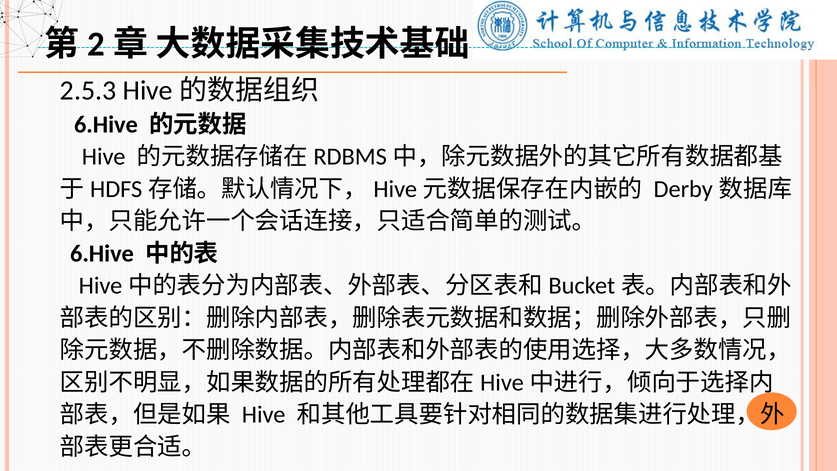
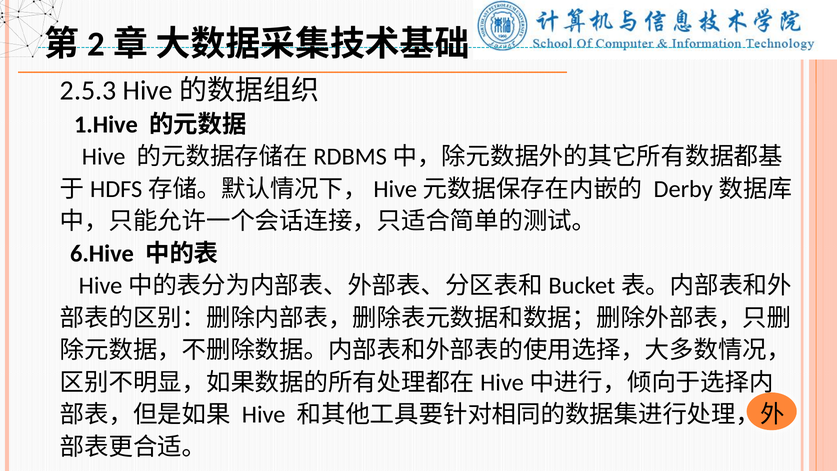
6.Hive at (106, 125): 6.Hive -> 1.Hive
